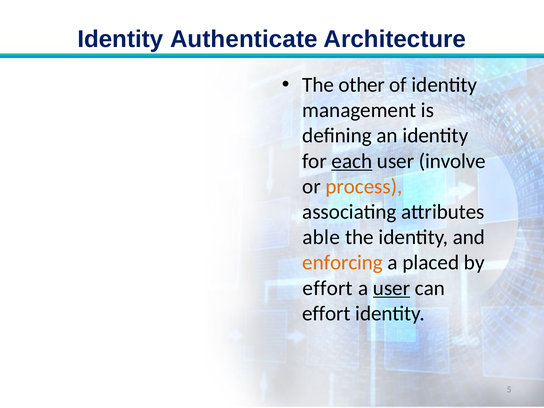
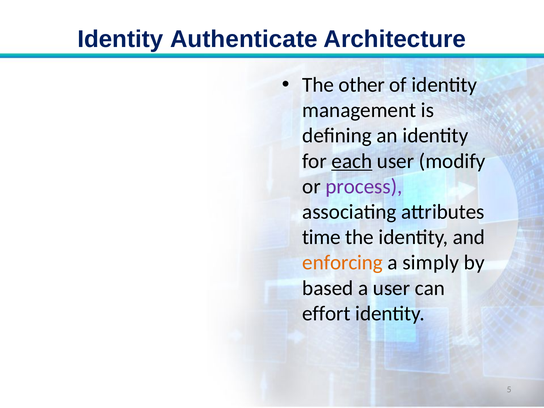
involve: involve -> modify
process colour: orange -> purple
able: able -> time
placed: placed -> simply
effort at (328, 288): effort -> based
user at (392, 288) underline: present -> none
